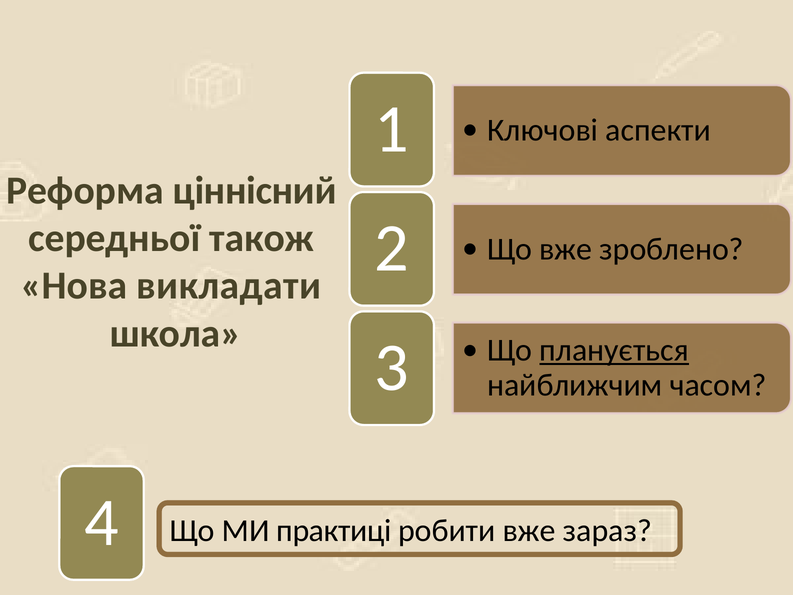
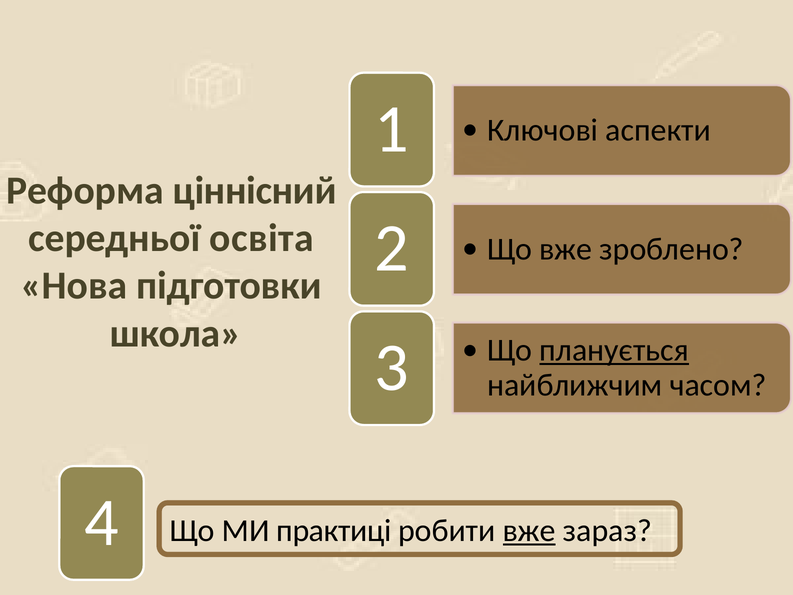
також: також -> освіта
викладати: викладати -> підготовки
вже at (529, 530) underline: none -> present
